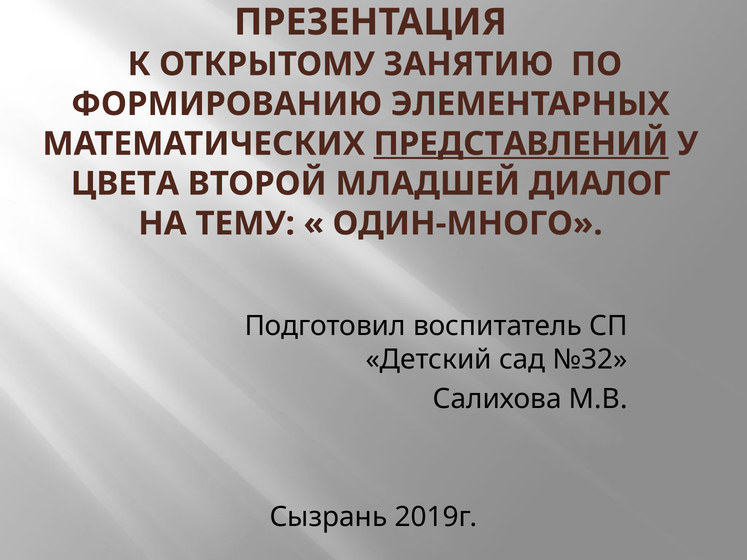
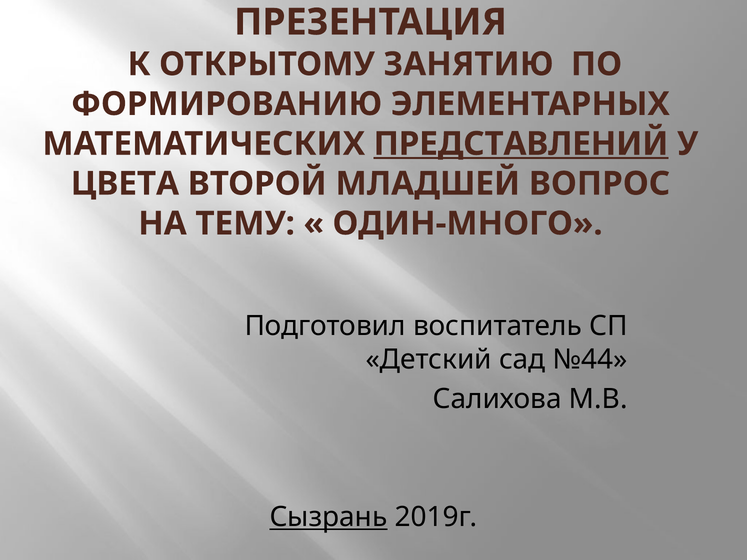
ДИАЛОГ: ДИАЛОГ -> ВОПРОС
№32: №32 -> №44
Сызрань underline: none -> present
